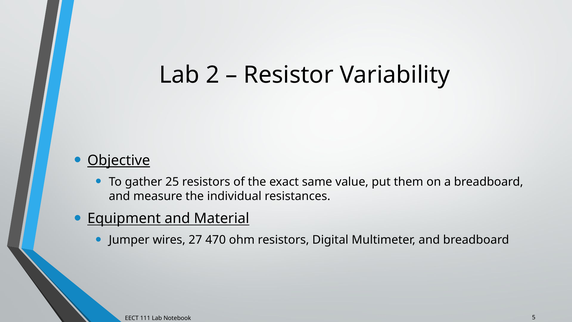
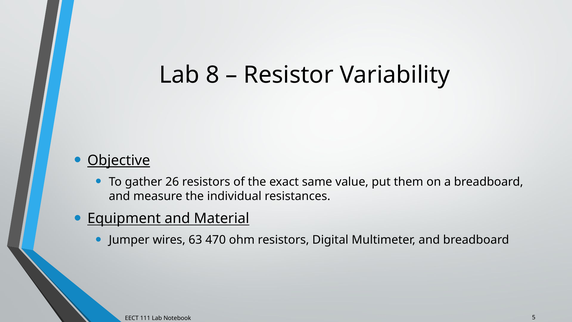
2: 2 -> 8
25: 25 -> 26
27: 27 -> 63
